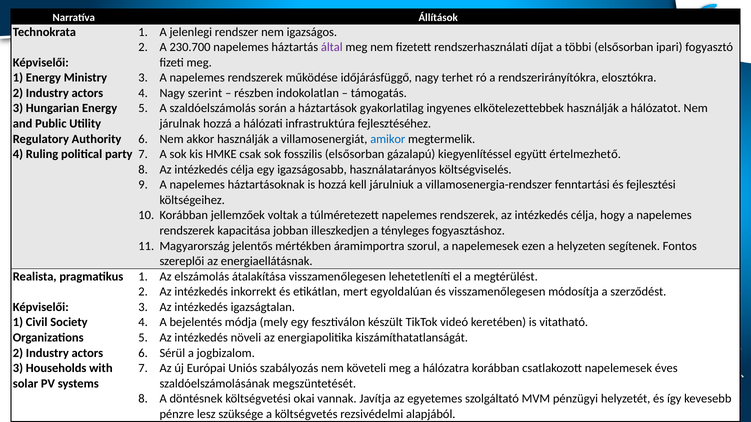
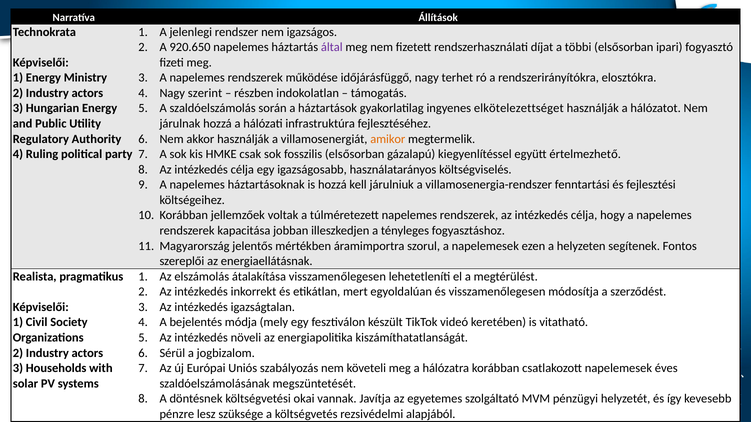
230.700: 230.700 -> 920.650
elkötelezettebbek: elkötelezettebbek -> elkötelezettséget
amikor colour: blue -> orange
